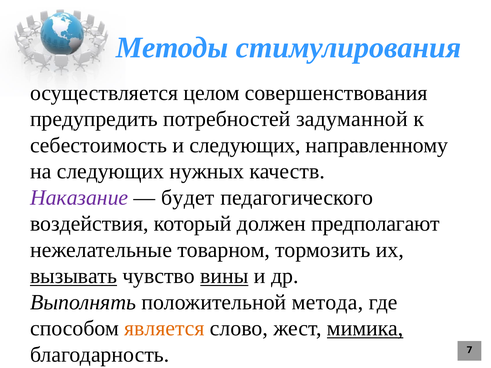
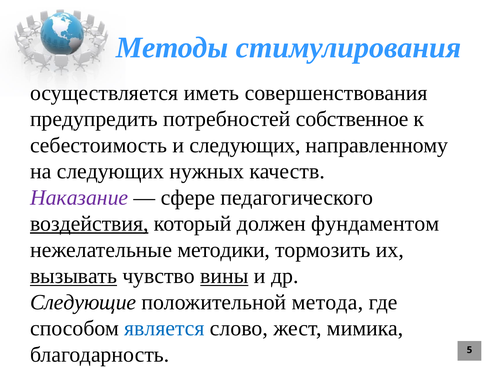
целом: целом -> иметь
задуманной: задуманной -> собственное
будет: будет -> сфере
воздействия underline: none -> present
предполагают: предполагают -> фундаментом
товарном: товарном -> методики
Выполнять: Выполнять -> Следующие
является colour: orange -> blue
мимика underline: present -> none
7: 7 -> 5
